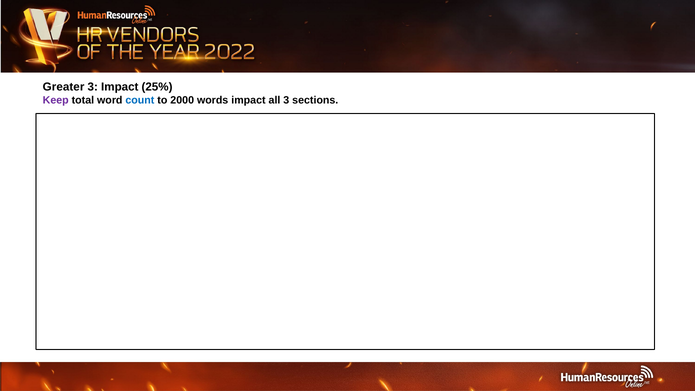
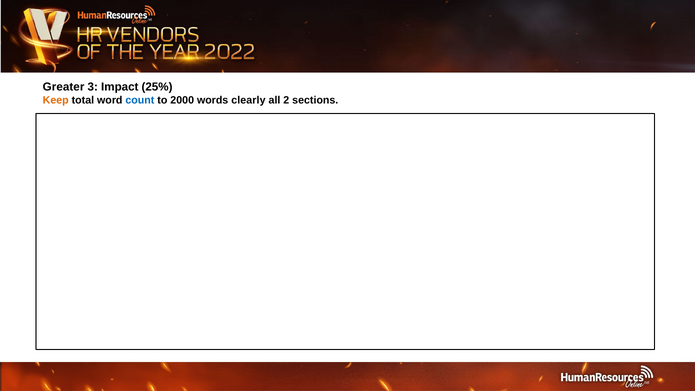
Keep colour: purple -> orange
words impact: impact -> clearly
all 3: 3 -> 2
